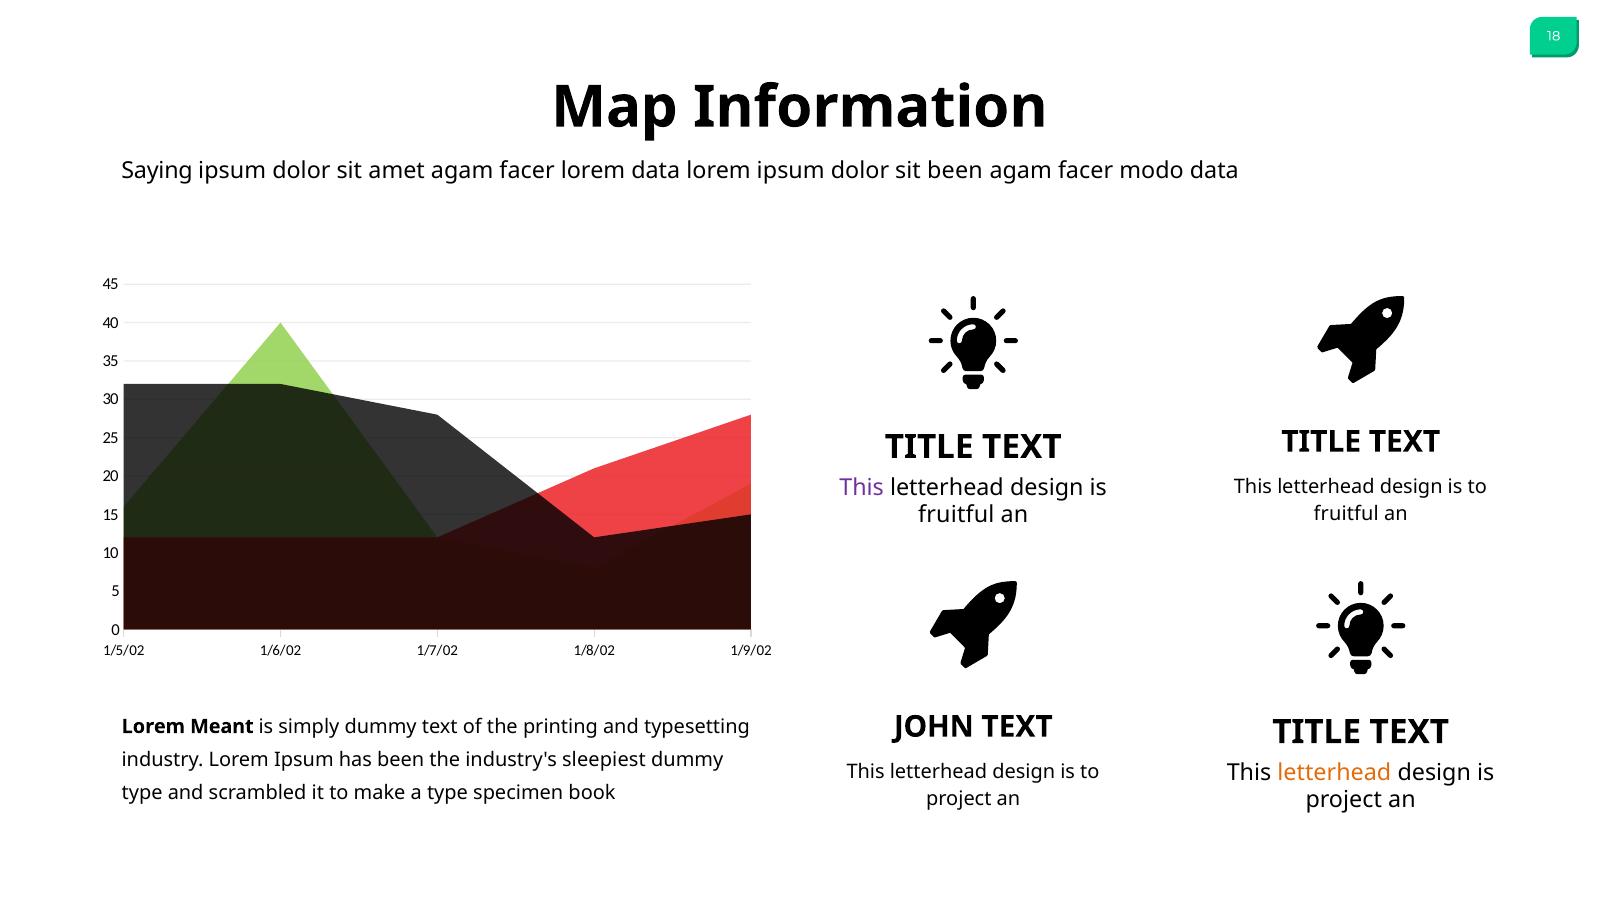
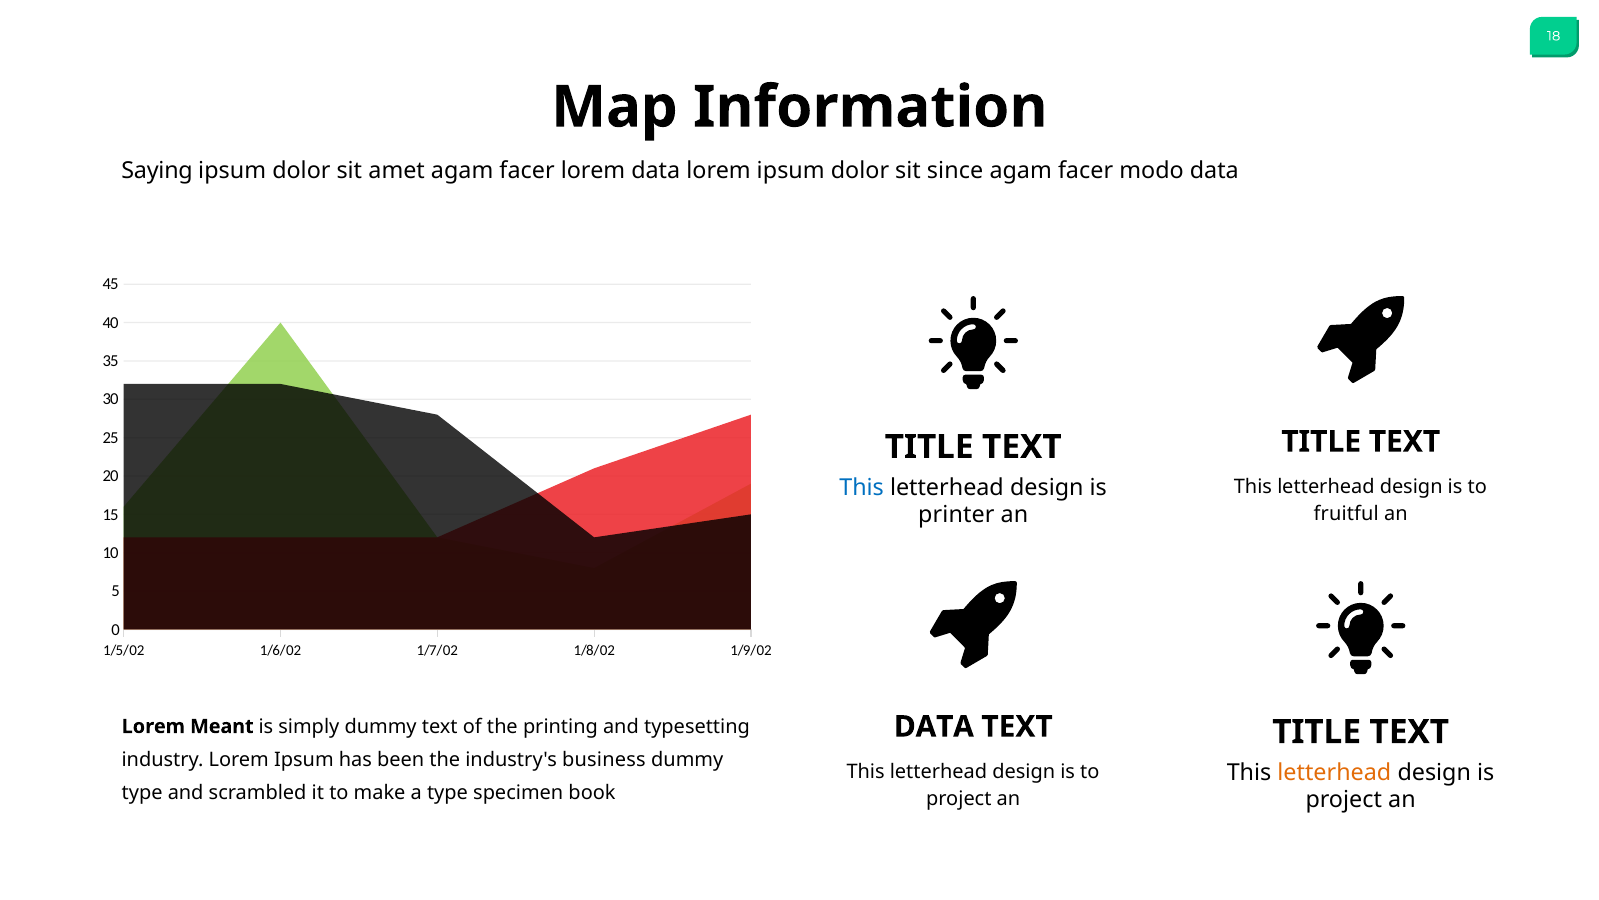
sit been: been -> since
This at (862, 488) colour: purple -> blue
fruitful at (956, 514): fruitful -> printer
JOHN at (934, 726): JOHN -> DATA
sleepiest: sleepiest -> business
